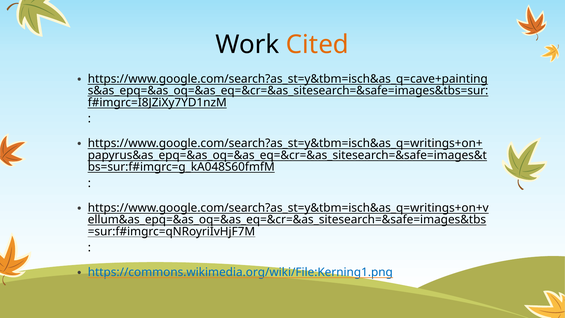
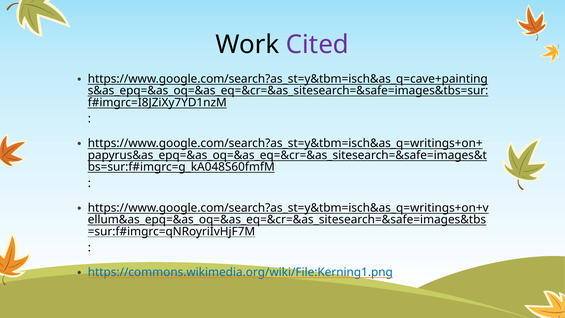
Cited colour: orange -> purple
